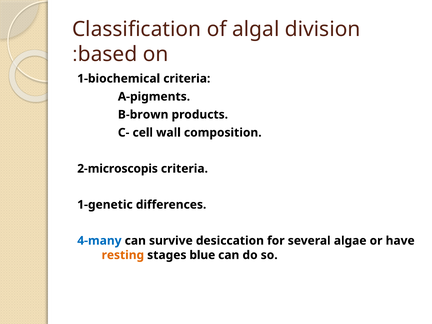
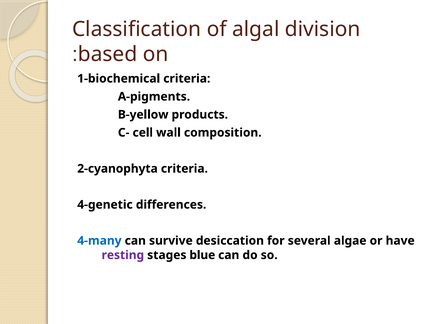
B-brown: B-brown -> B-yellow
2-microscopis: 2-microscopis -> 2-cyanophyta
1-genetic: 1-genetic -> 4-genetic
resting colour: orange -> purple
